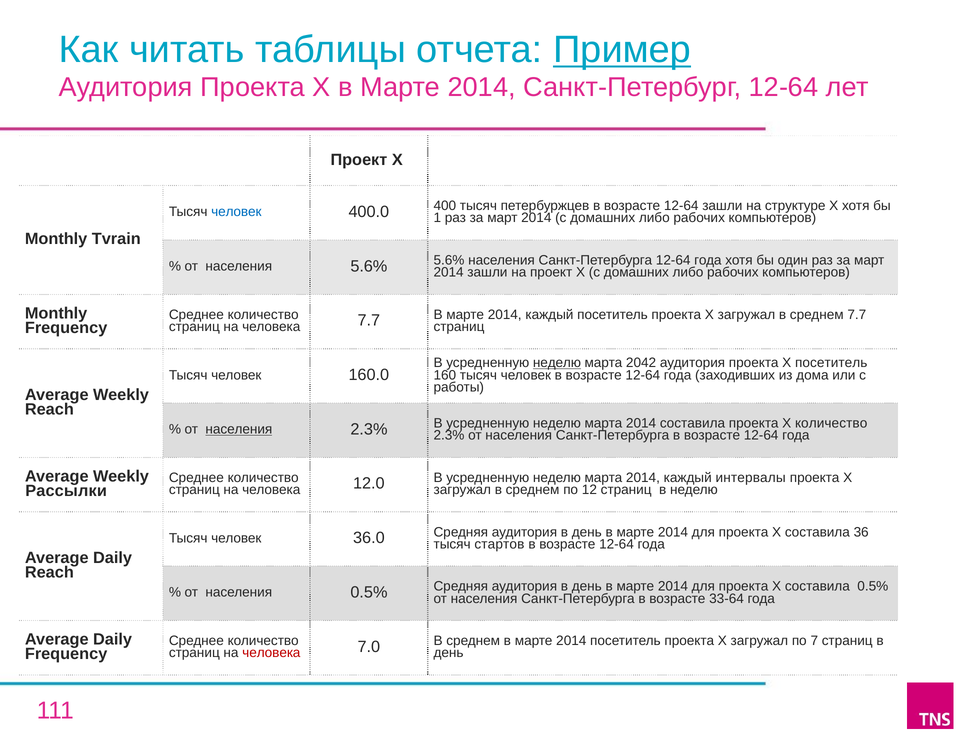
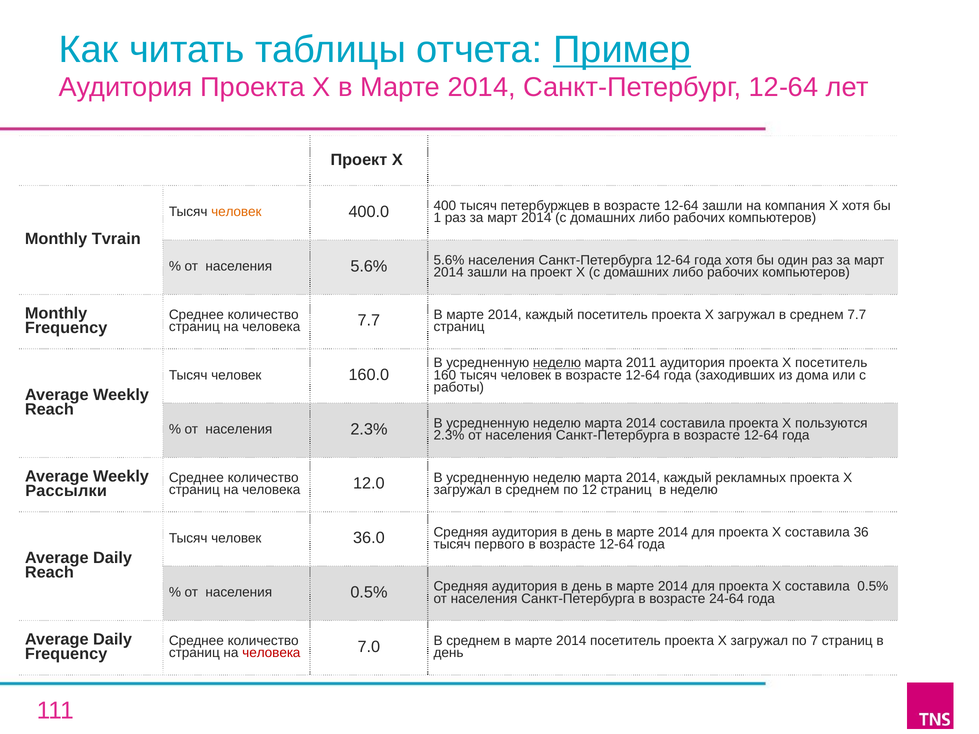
человек at (236, 212) colour: blue -> orange
структуре: структуре -> компания
2042: 2042 -> 2011
населения at (239, 430) underline: present -> none
Х количество: количество -> пользуются
интервалы: интервалы -> рекламных
стартов: стартов -> первого
33-64: 33-64 -> 24-64
